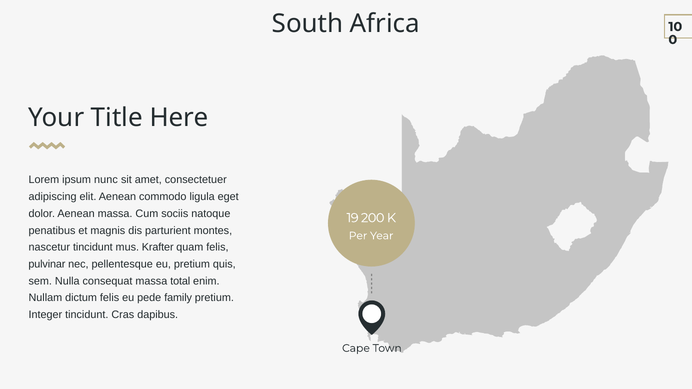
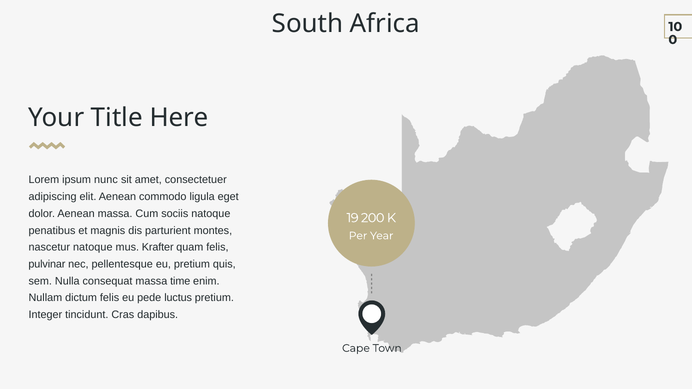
nascetur tincidunt: tincidunt -> natoque
total: total -> time
family: family -> luctus
